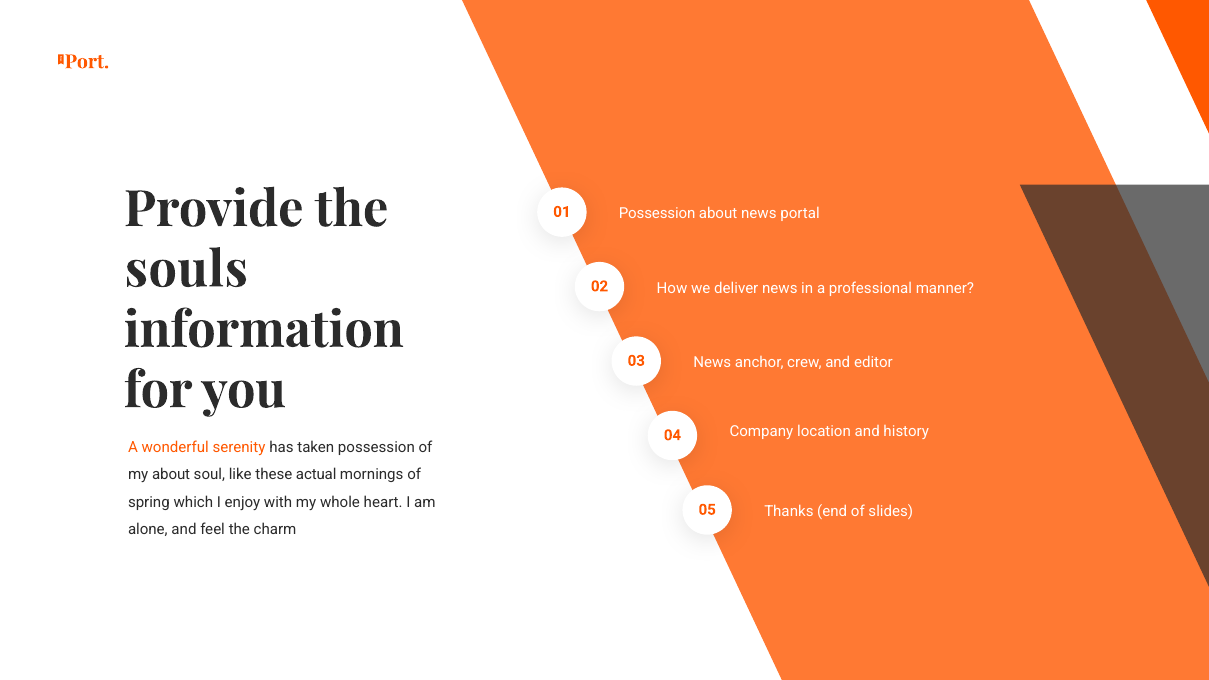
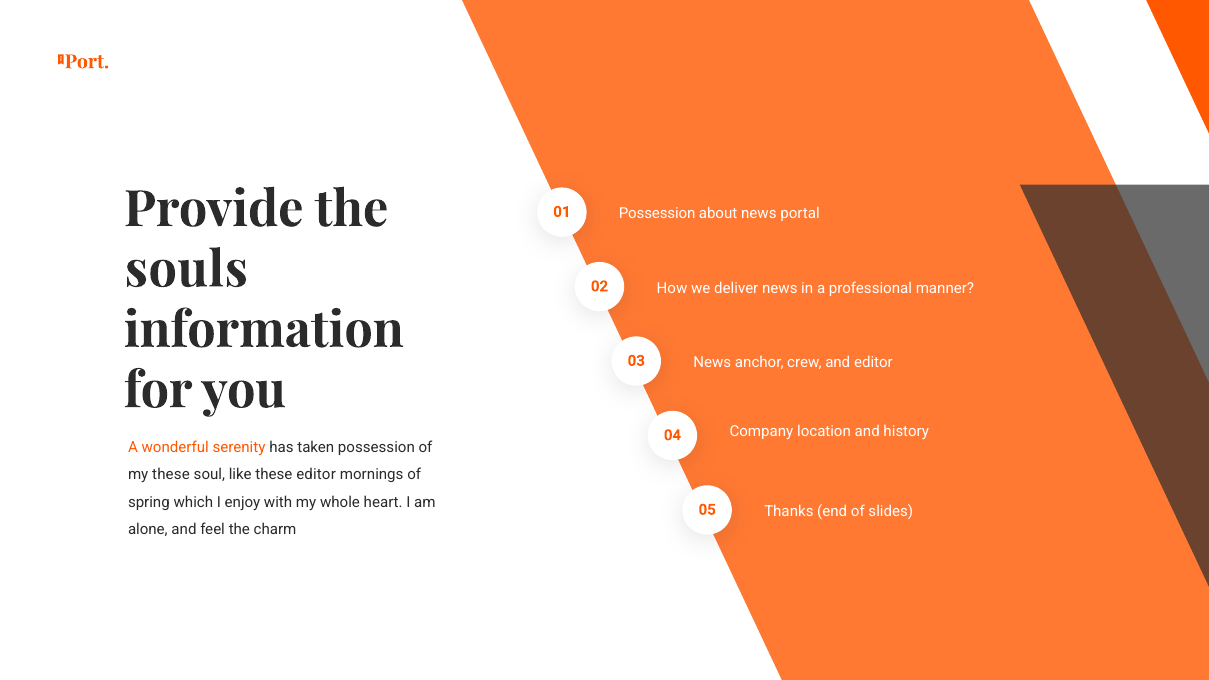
my about: about -> these
these actual: actual -> editor
